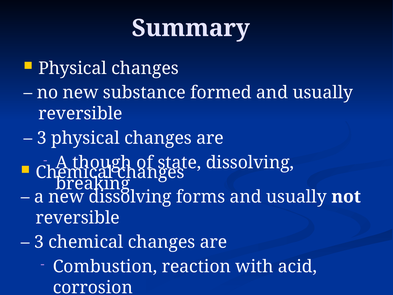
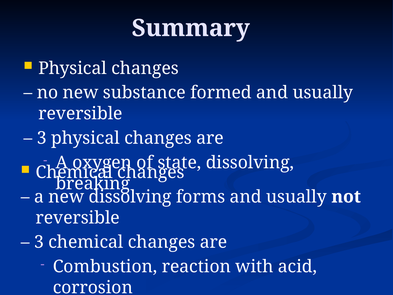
though: though -> oxygen
